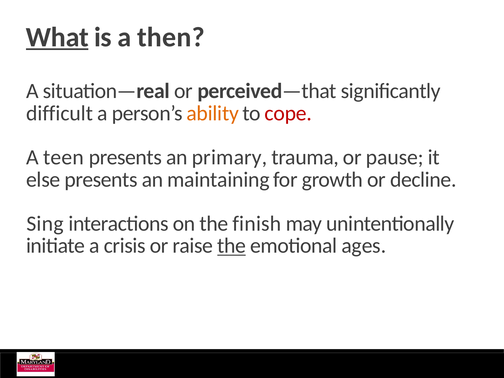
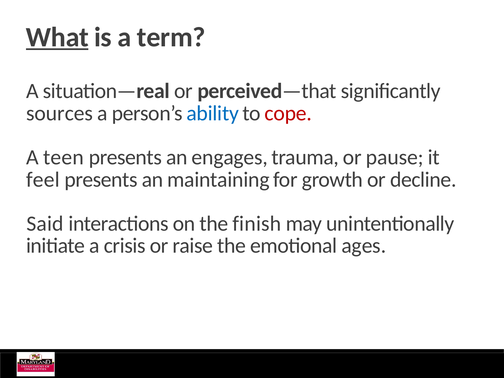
then: then -> term
difficult: difficult -> sources
ability colour: orange -> blue
primary: primary -> engages
else: else -> feel
Sing: Sing -> Said
the at (232, 246) underline: present -> none
